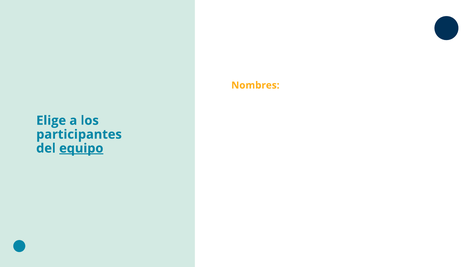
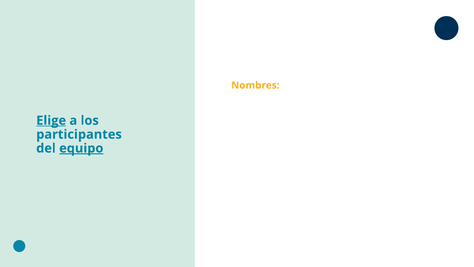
Elige underline: none -> present
